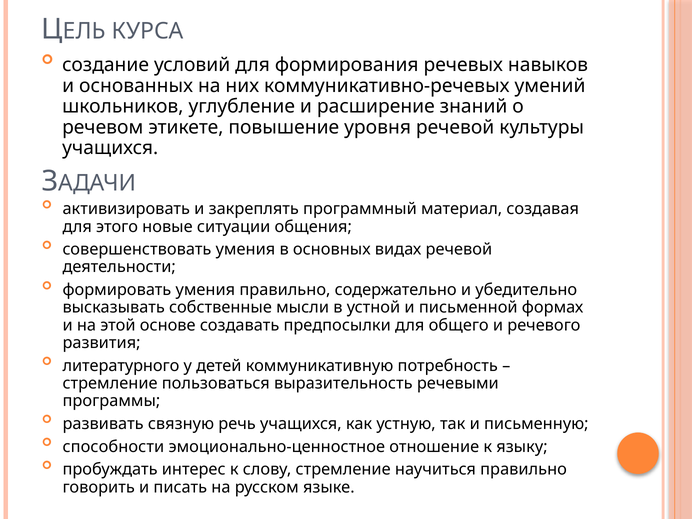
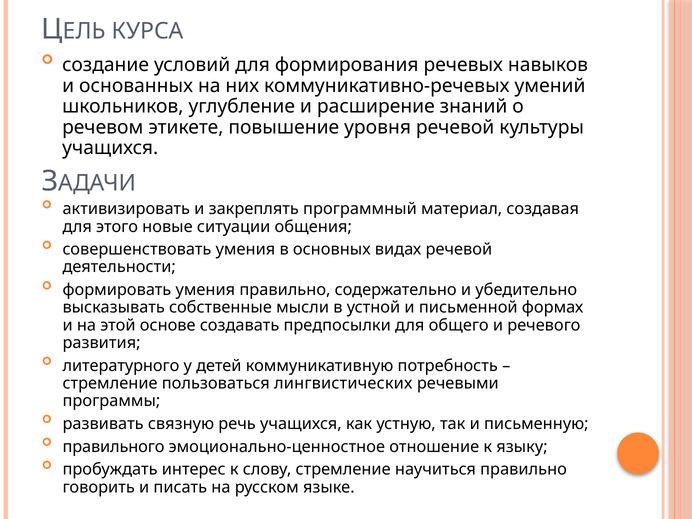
выразительность: выразительность -> лингвистических
способности: способности -> правильного
